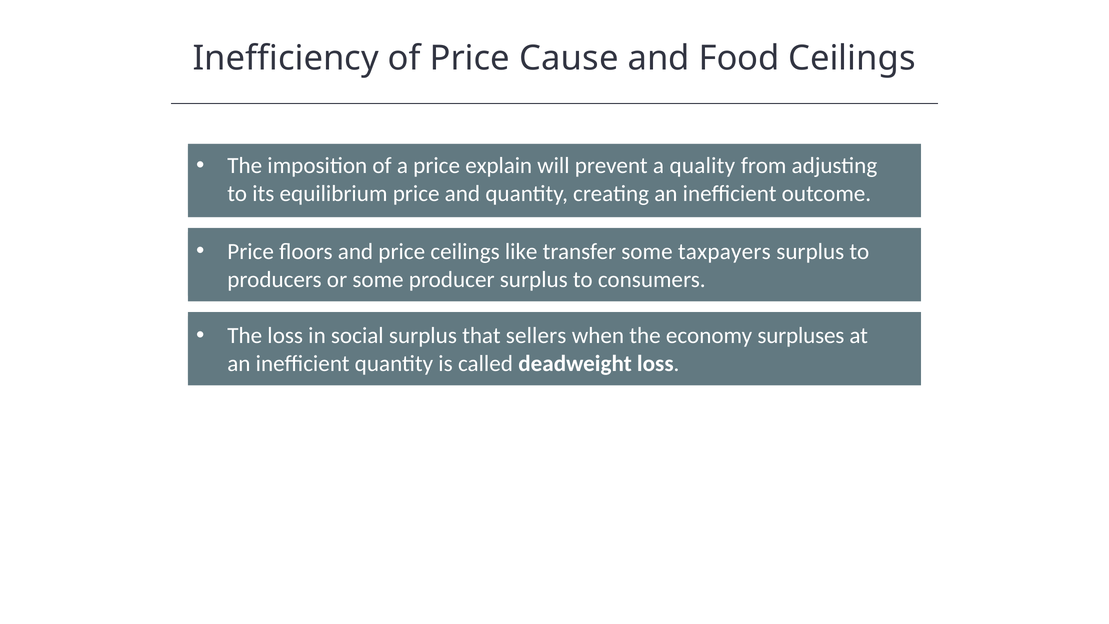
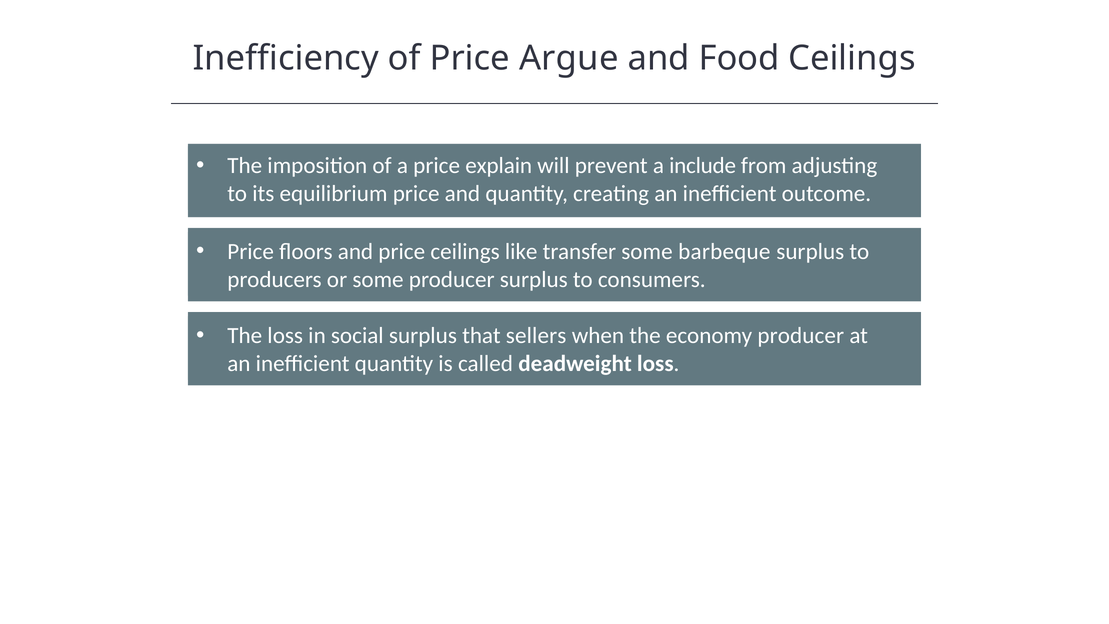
Cause: Cause -> Argue
quality: quality -> include
taxpayers: taxpayers -> barbeque
economy surpluses: surpluses -> producer
